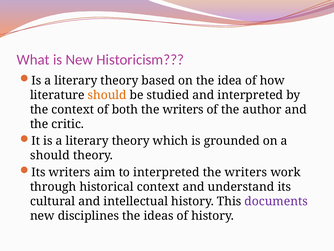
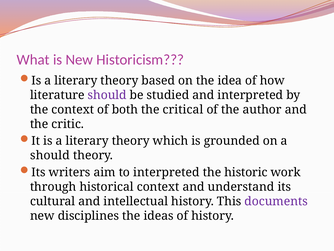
should at (107, 95) colour: orange -> purple
both the writers: writers -> critical
writers at (246, 172): writers -> historic
